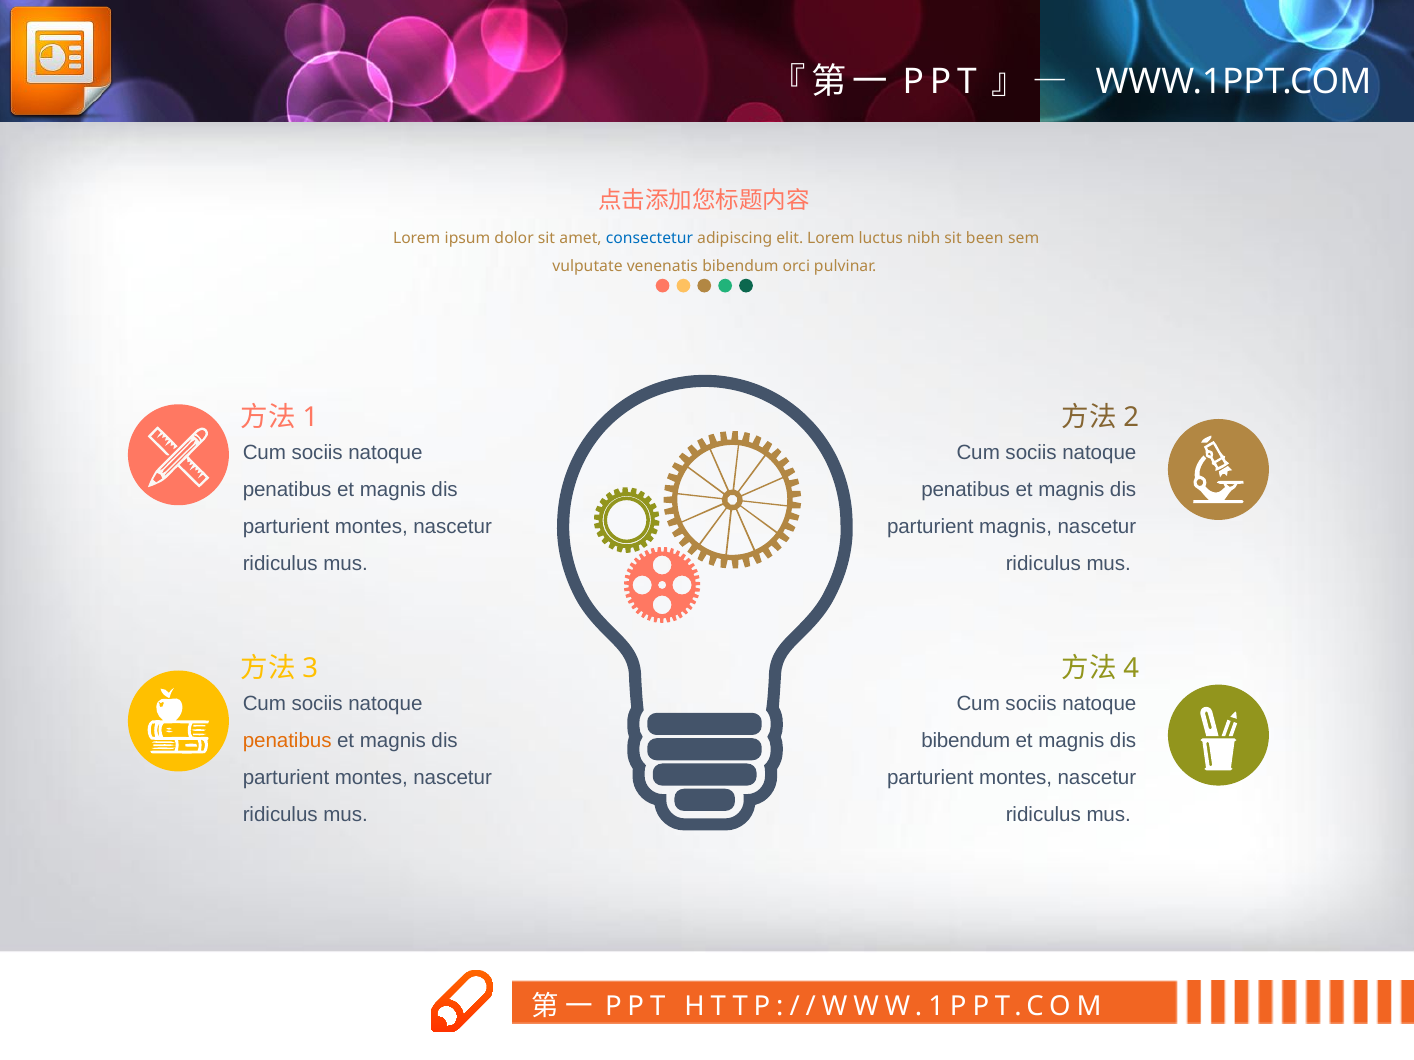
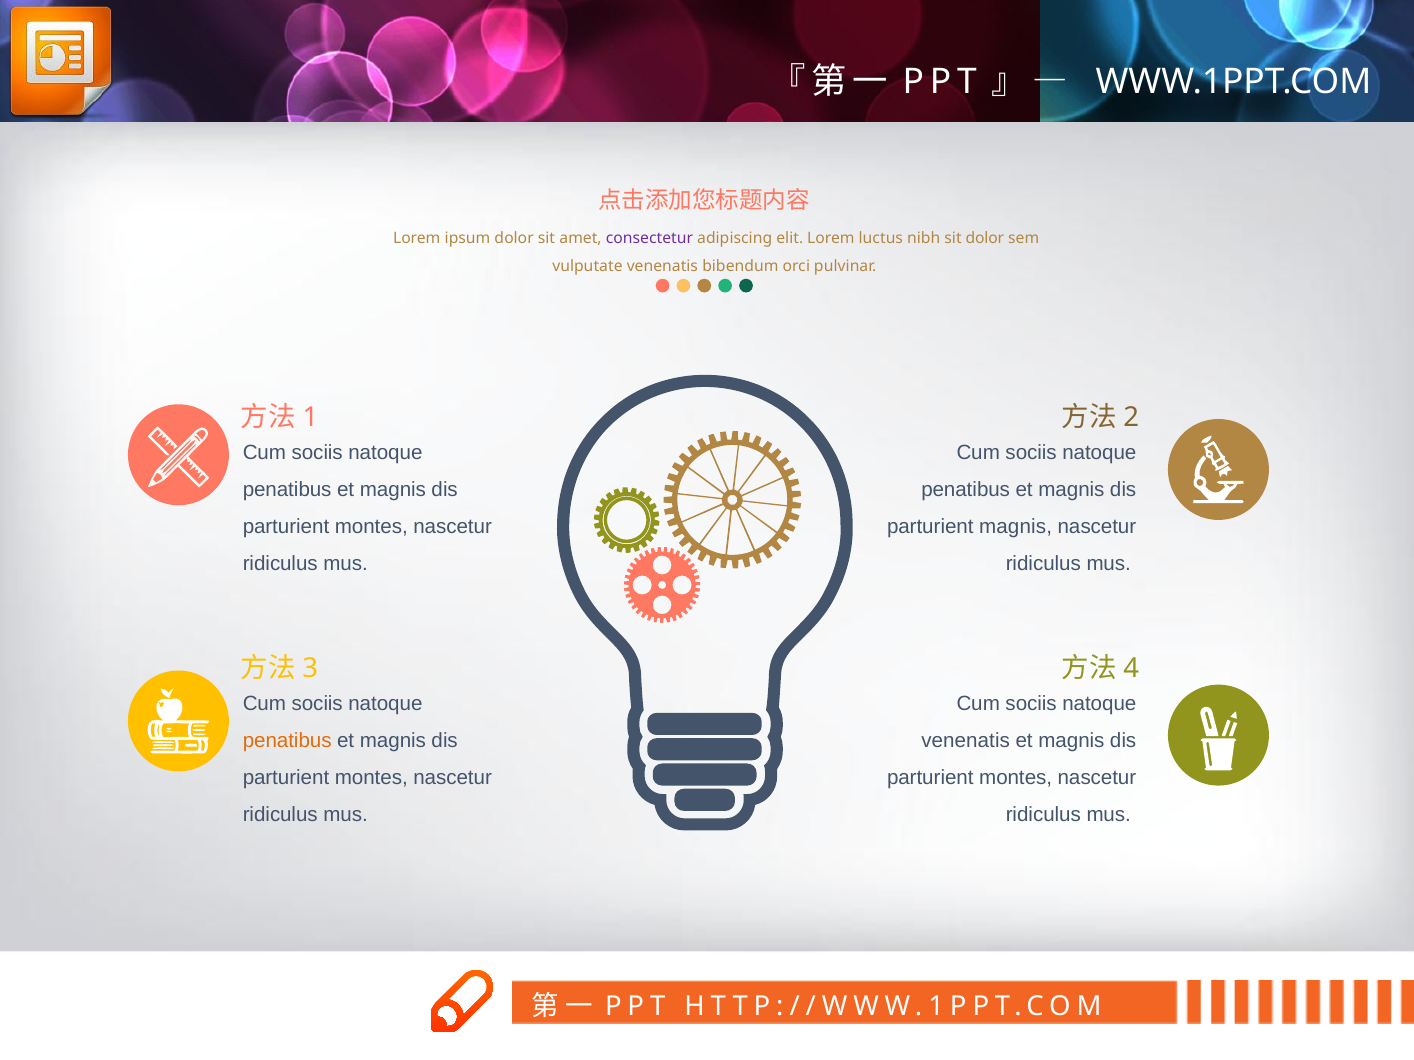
consectetur colour: blue -> purple
sit been: been -> dolor
bibendum at (966, 741): bibendum -> venenatis
